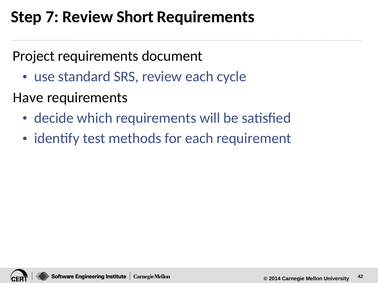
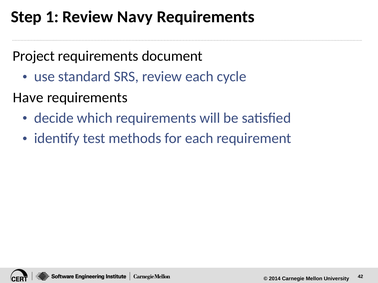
7: 7 -> 1
Short: Short -> Navy
